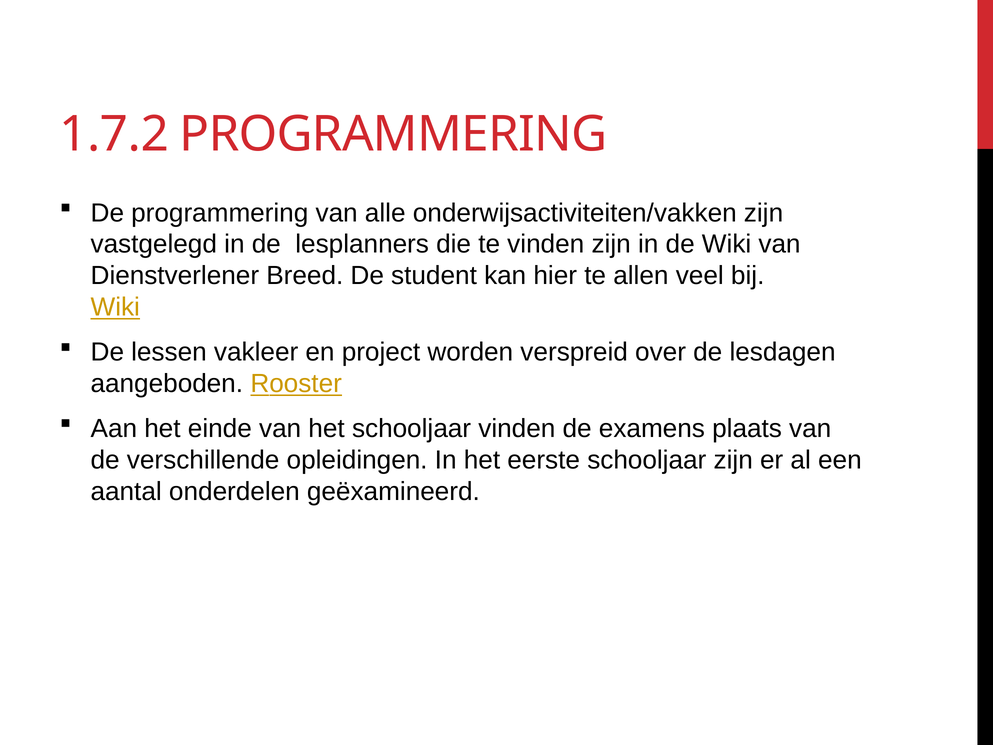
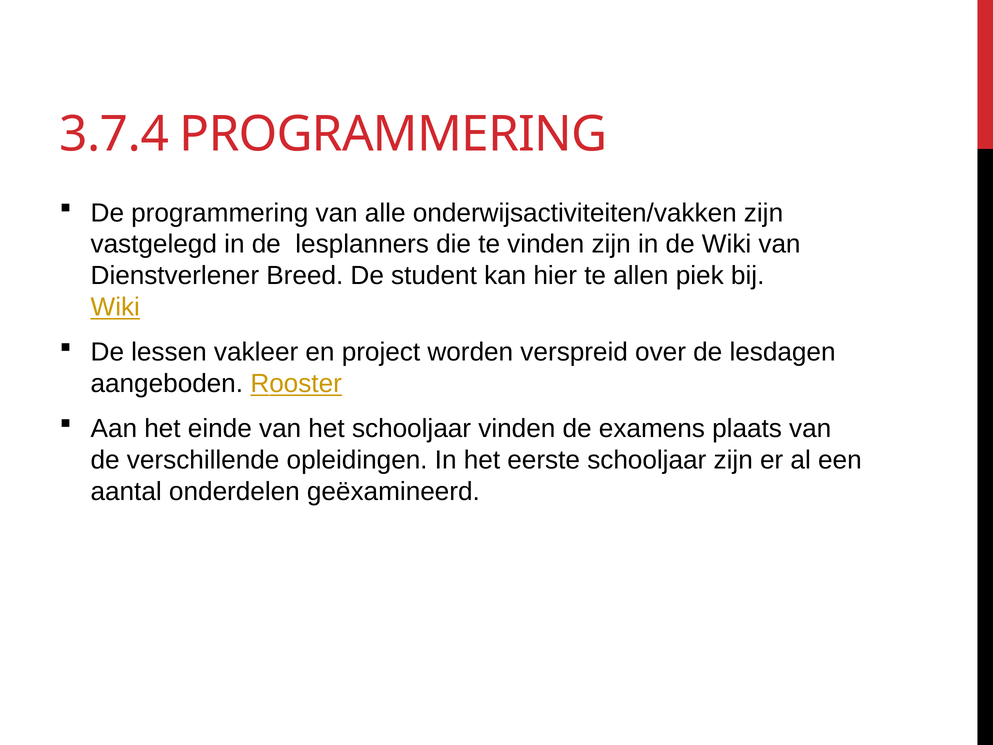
1.7.2: 1.7.2 -> 3.7.4
veel: veel -> piek
